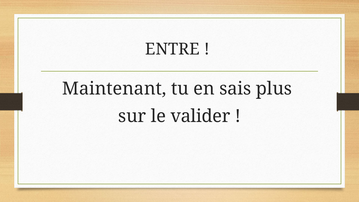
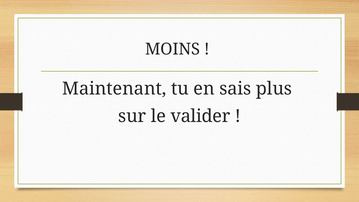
ENTRE: ENTRE -> MOINS
